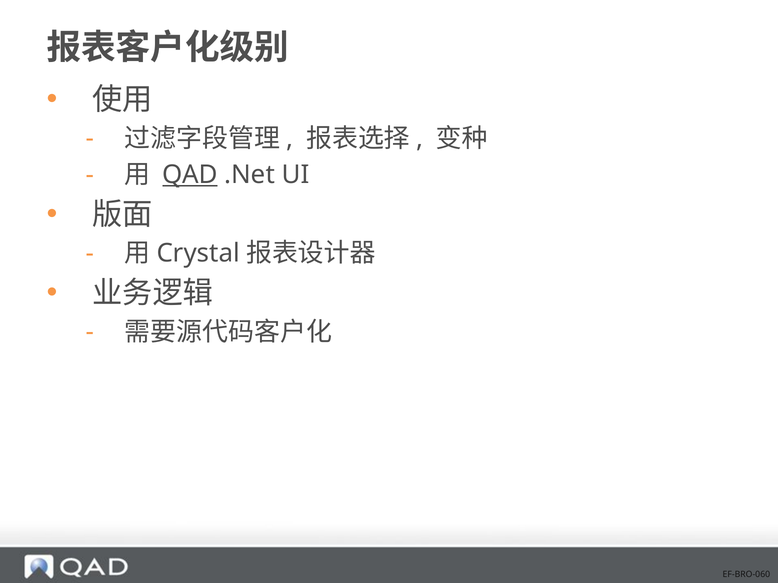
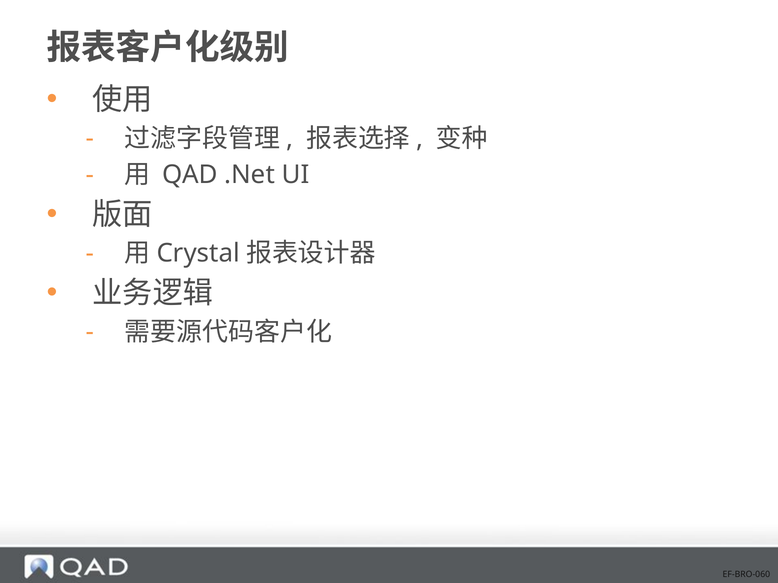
QAD underline: present -> none
